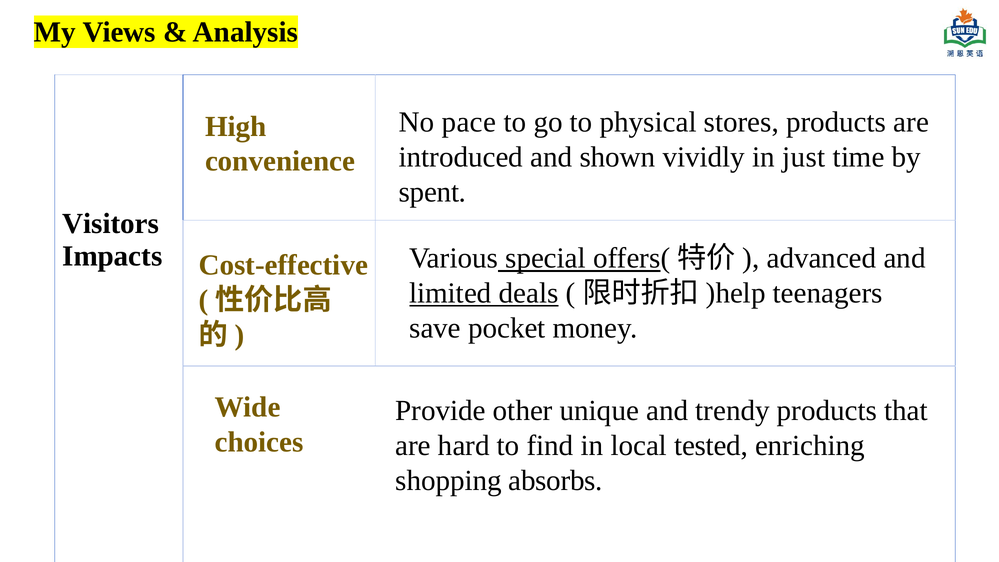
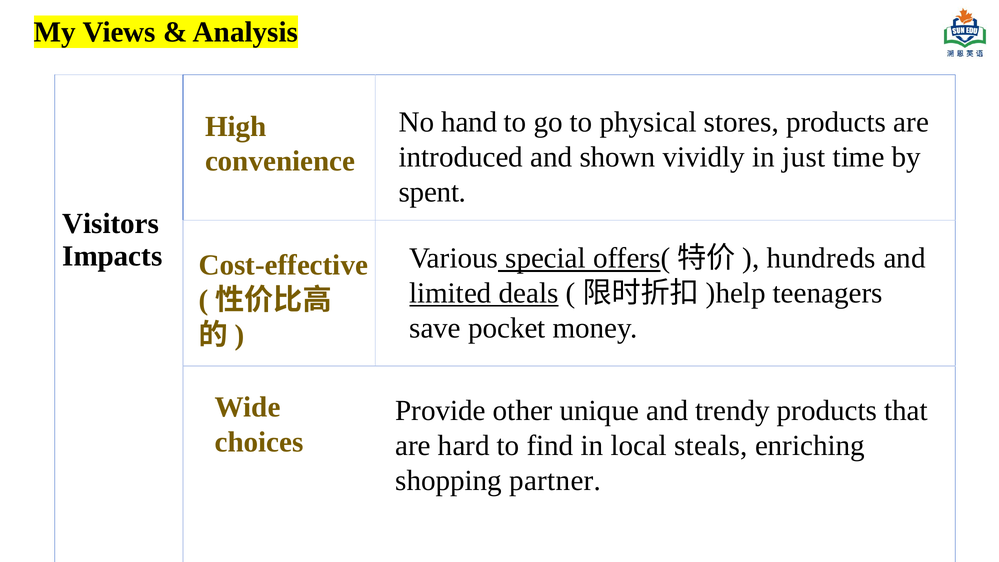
pace: pace -> hand
advanced: advanced -> hundreds
tested: tested -> steals
absorbs: absorbs -> partner
